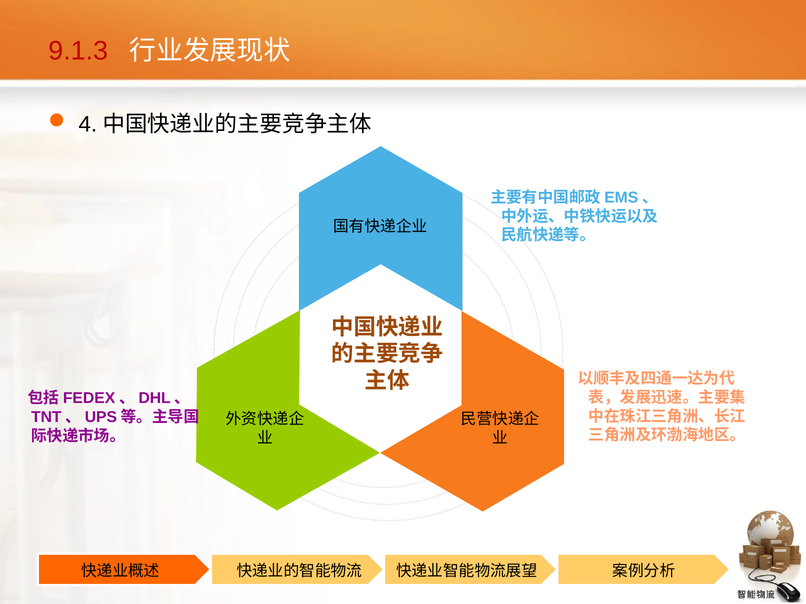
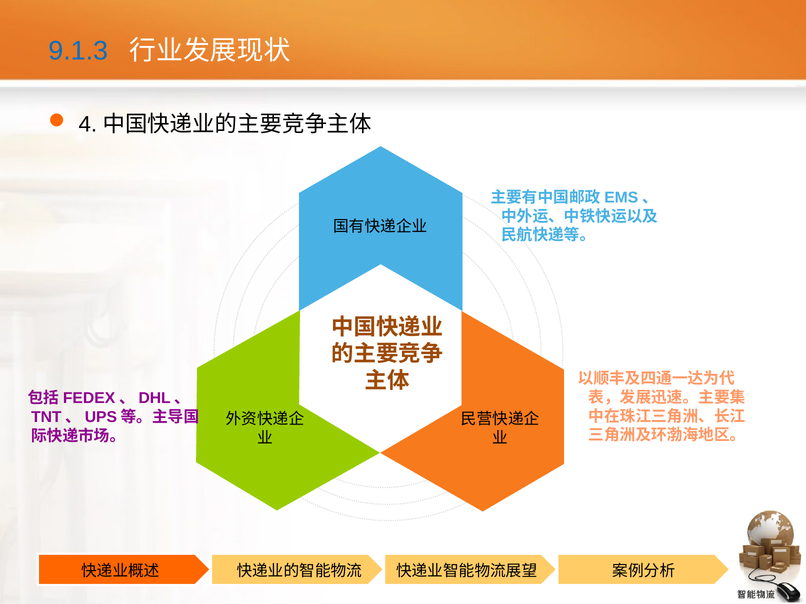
9.1.3 colour: red -> blue
